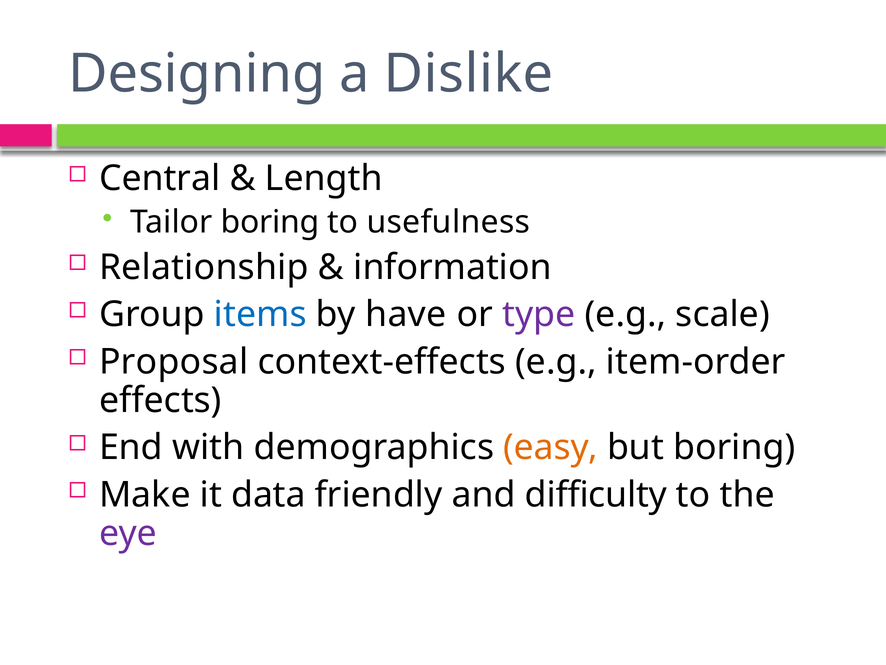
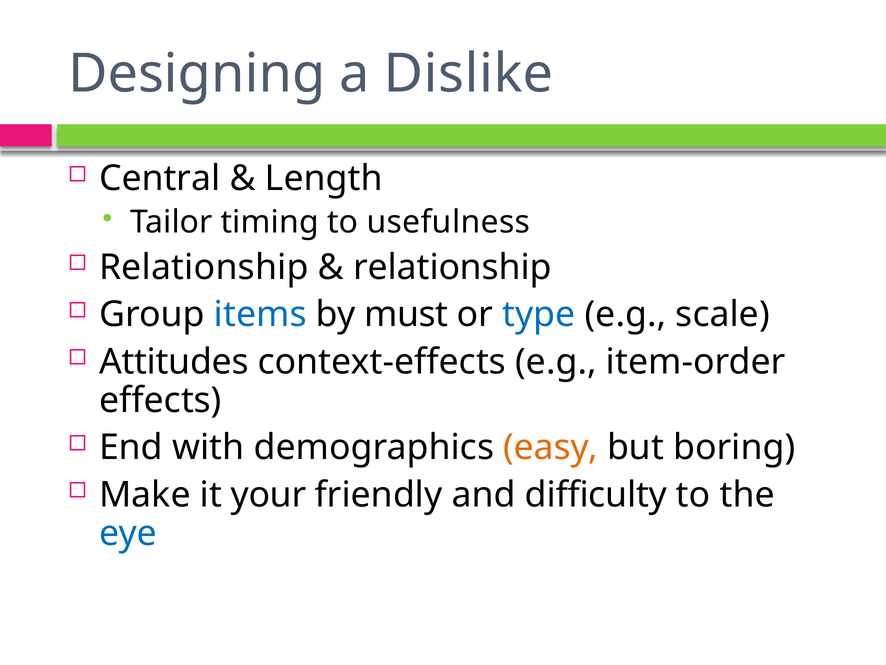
Tailor boring: boring -> timing
information at (452, 267): information -> relationship
have: have -> must
type colour: purple -> blue
Proposal: Proposal -> Attitudes
data: data -> your
eye colour: purple -> blue
